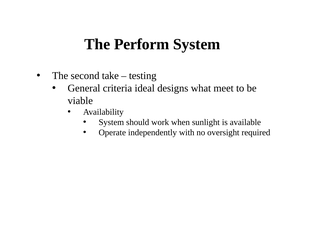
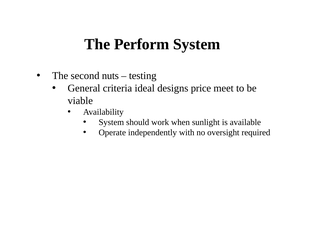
take: take -> nuts
what: what -> price
